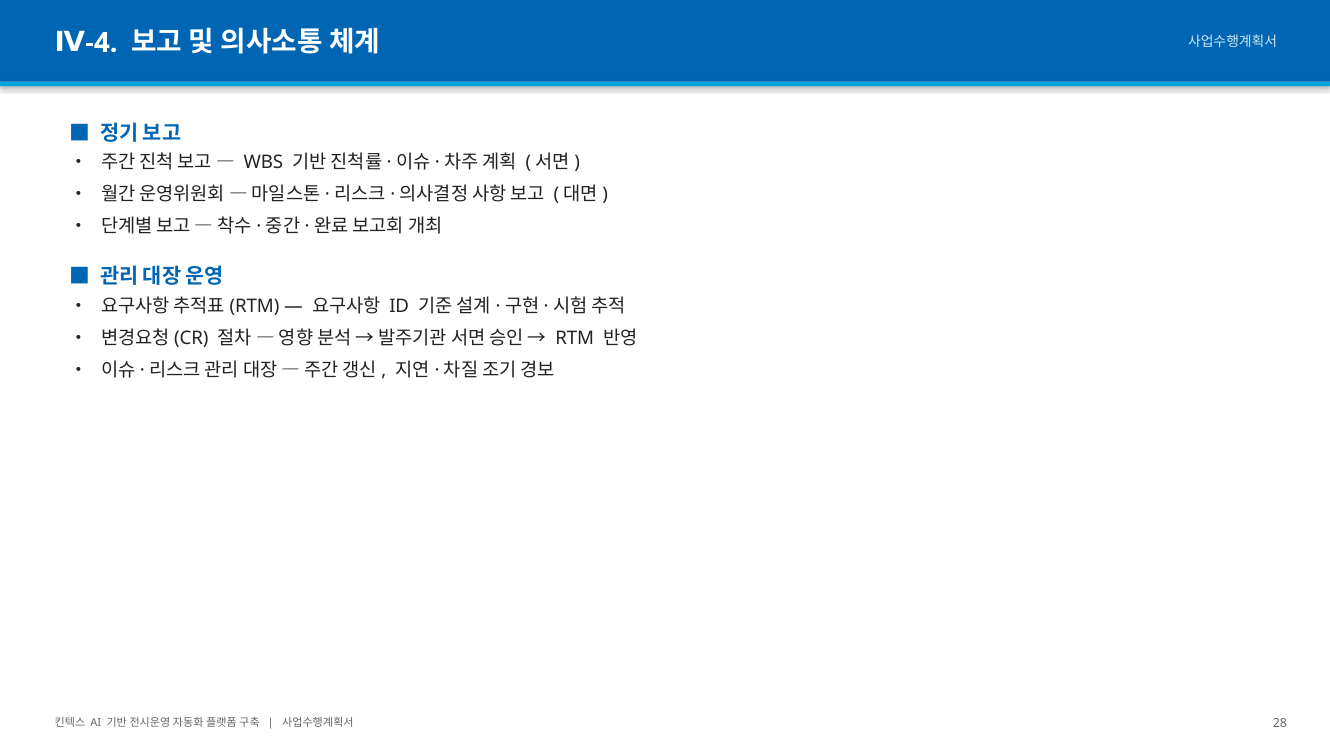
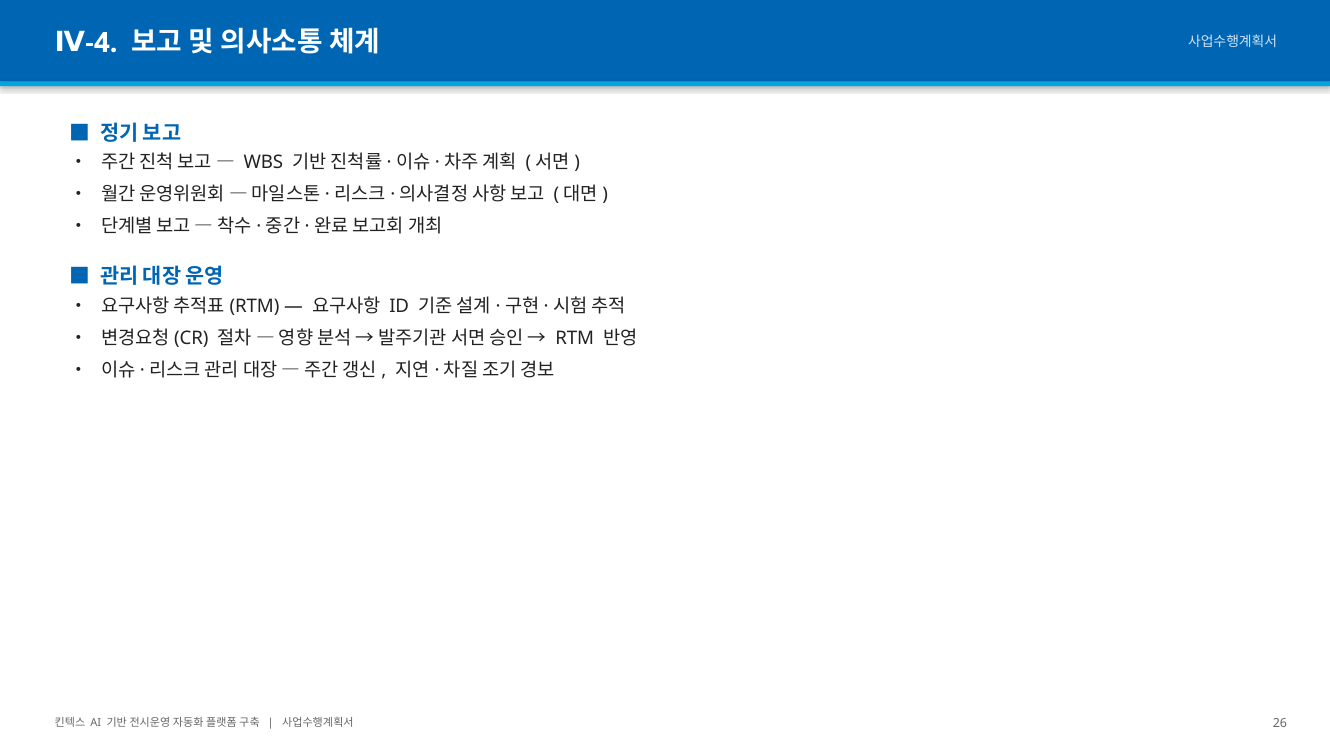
28: 28 -> 26
